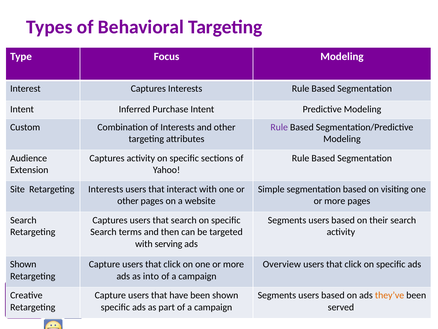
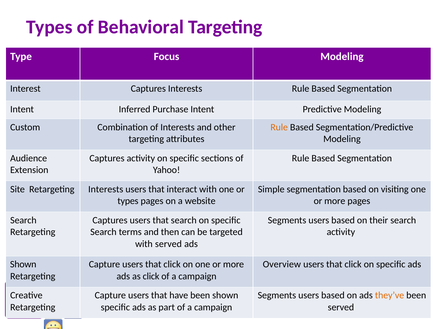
Rule at (279, 127) colour: purple -> orange
other at (128, 201): other -> types
with serving: serving -> served
as into: into -> click
